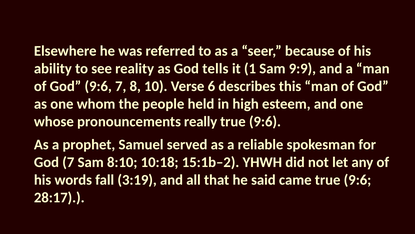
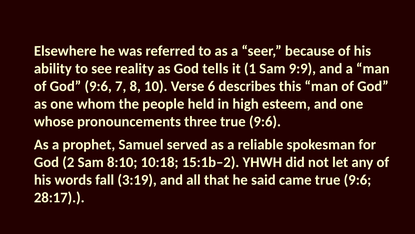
really: really -> three
God 7: 7 -> 2
